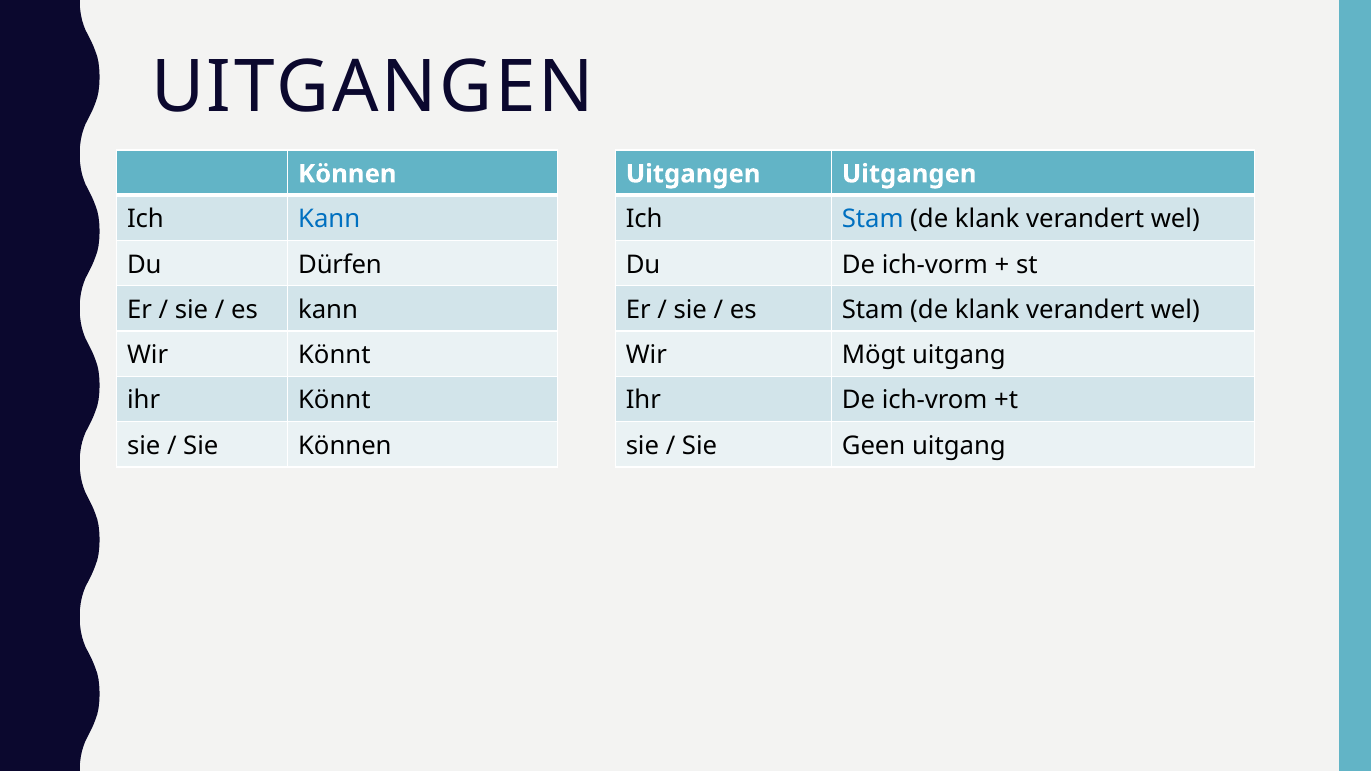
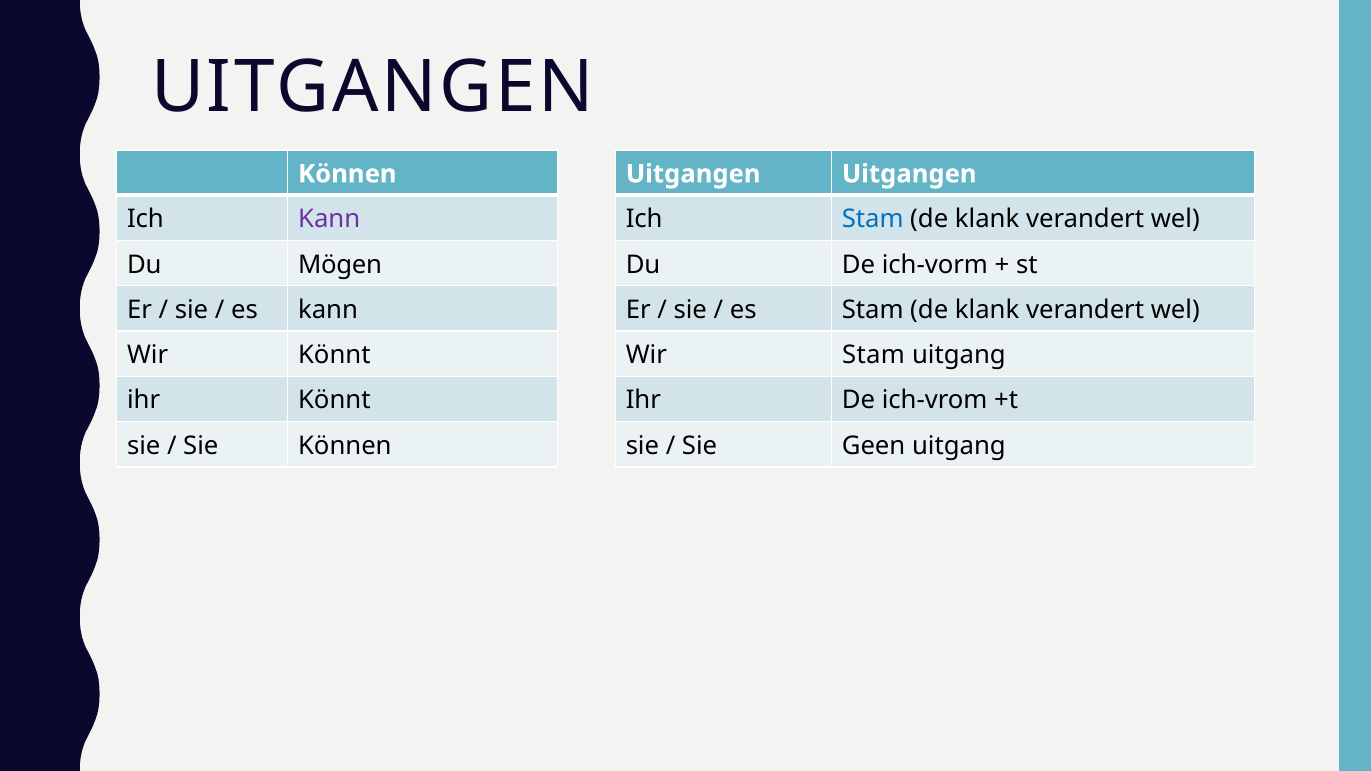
Kann at (329, 219) colour: blue -> purple
Dürfen: Dürfen -> Mögen
Wir Mögt: Mögt -> Stam
